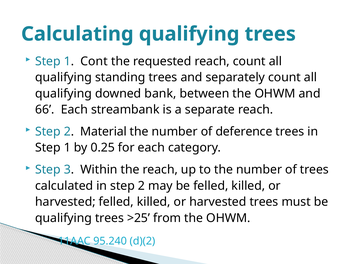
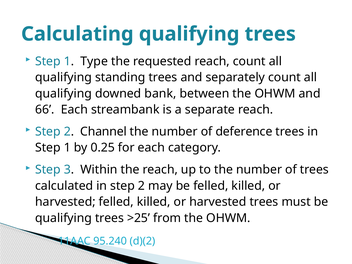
Cont: Cont -> Type
Material: Material -> Channel
